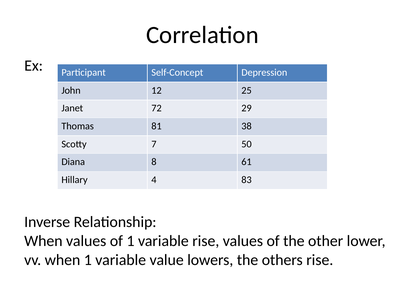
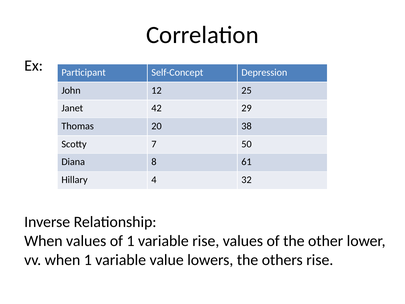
72: 72 -> 42
81: 81 -> 20
83: 83 -> 32
